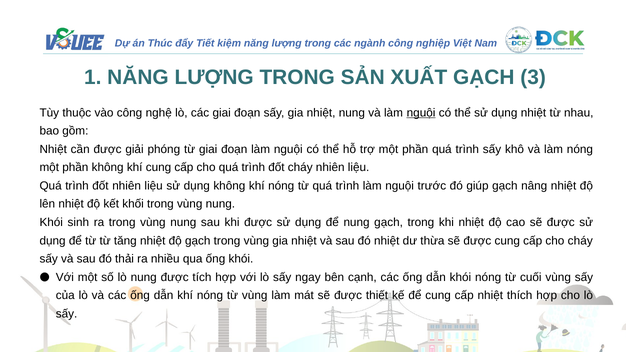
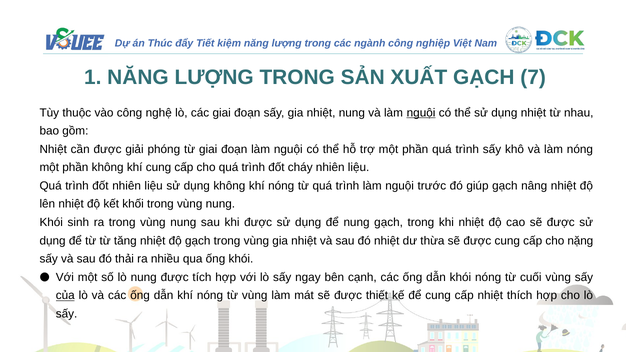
3: 3 -> 7
cho cháy: cháy -> nặng
của underline: none -> present
